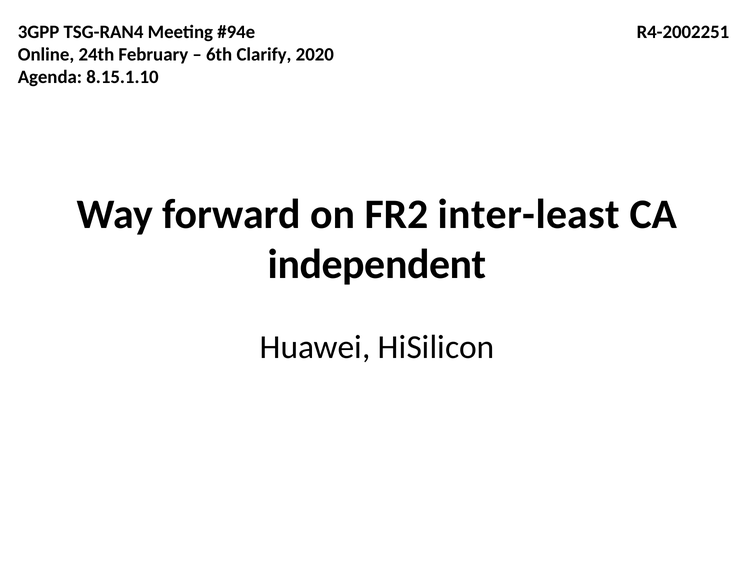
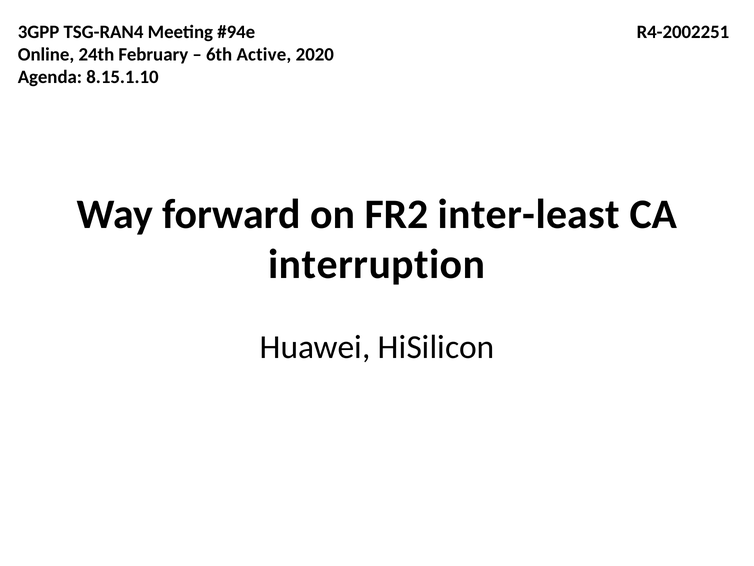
Clarify: Clarify -> Active
independent: independent -> interruption
